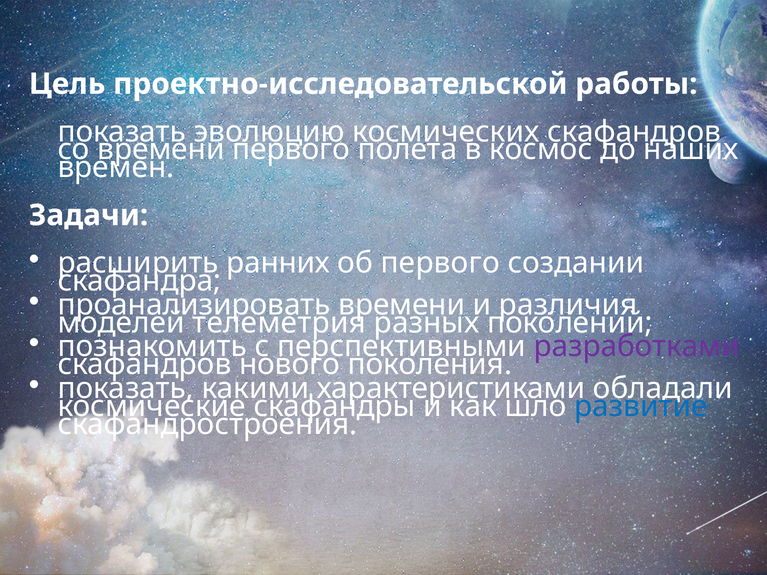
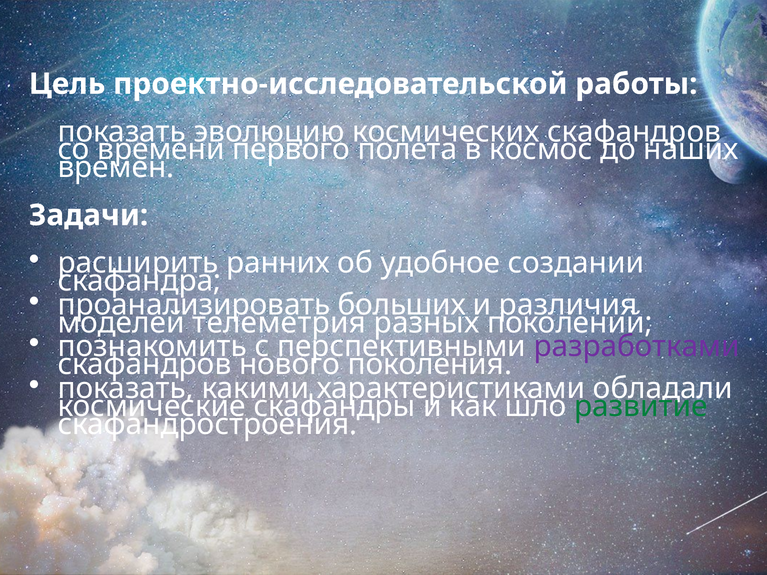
об первого: первого -> удобное
времени at (402, 305): времени -> больших
развитие colour: blue -> green
